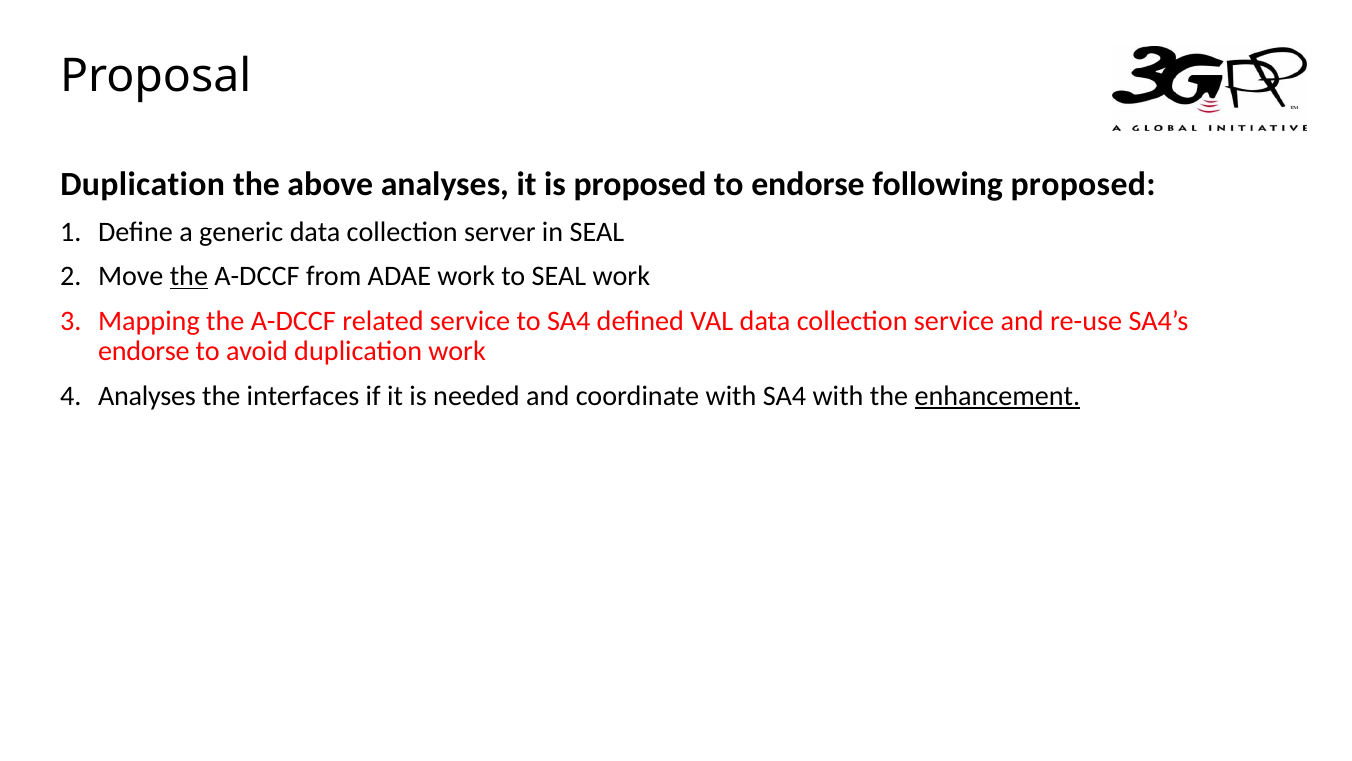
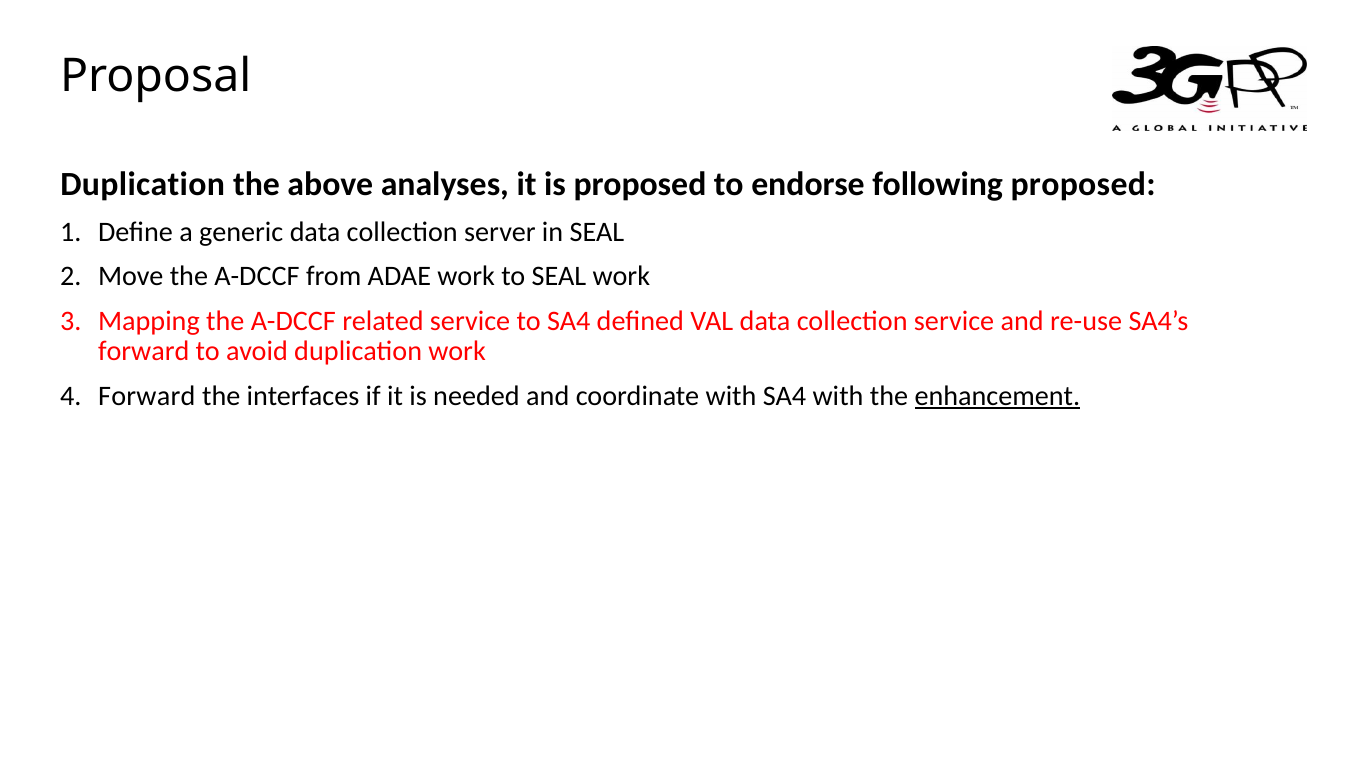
the at (189, 276) underline: present -> none
endorse at (144, 351): endorse -> forward
Analyses at (147, 396): Analyses -> Forward
